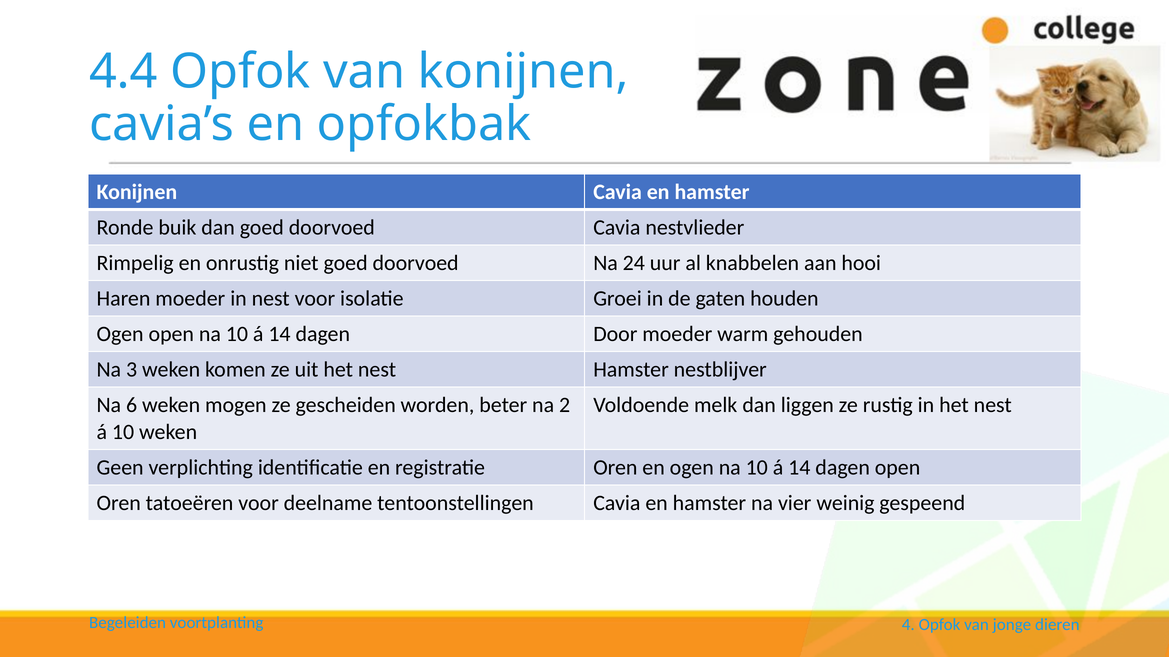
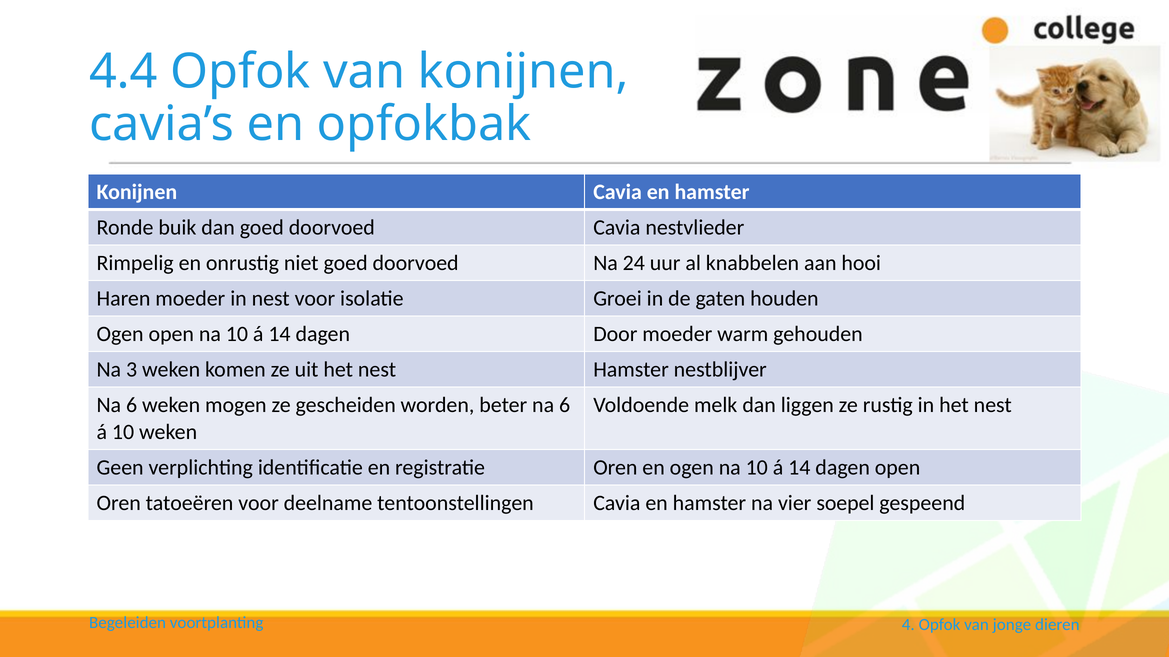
beter na 2: 2 -> 6
weinig: weinig -> soepel
